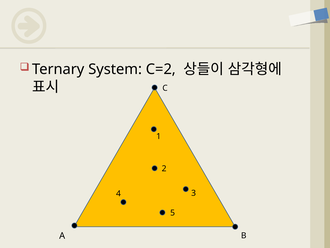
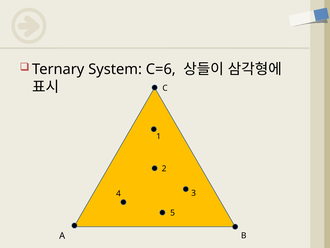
C=2: C=2 -> C=6
